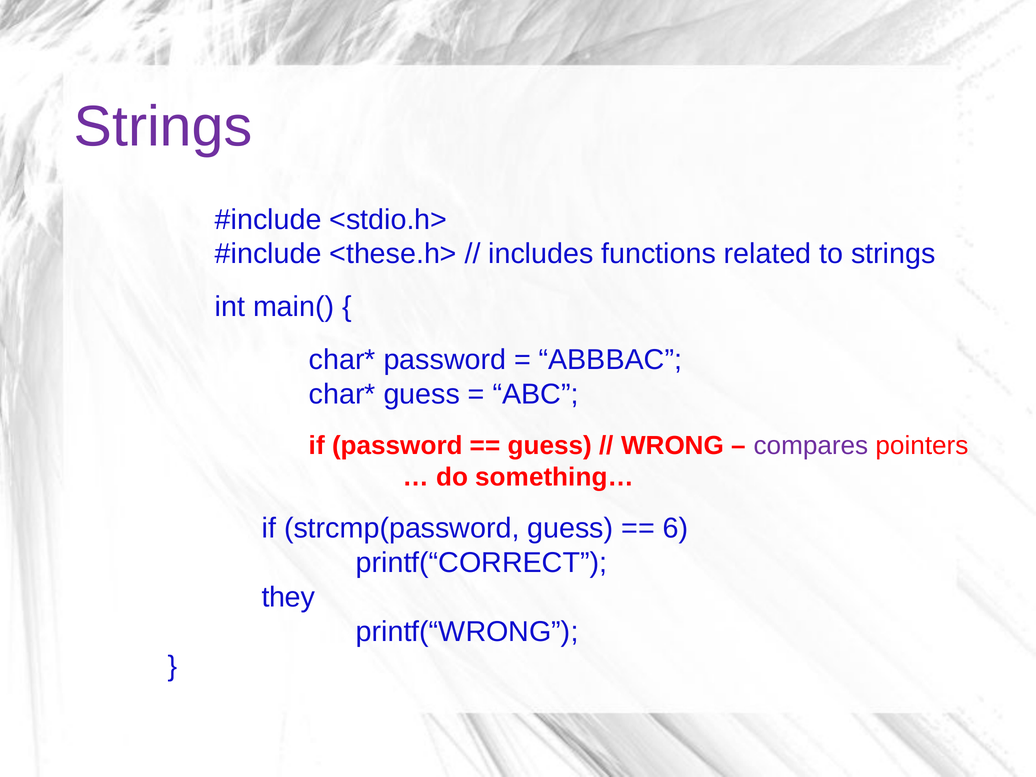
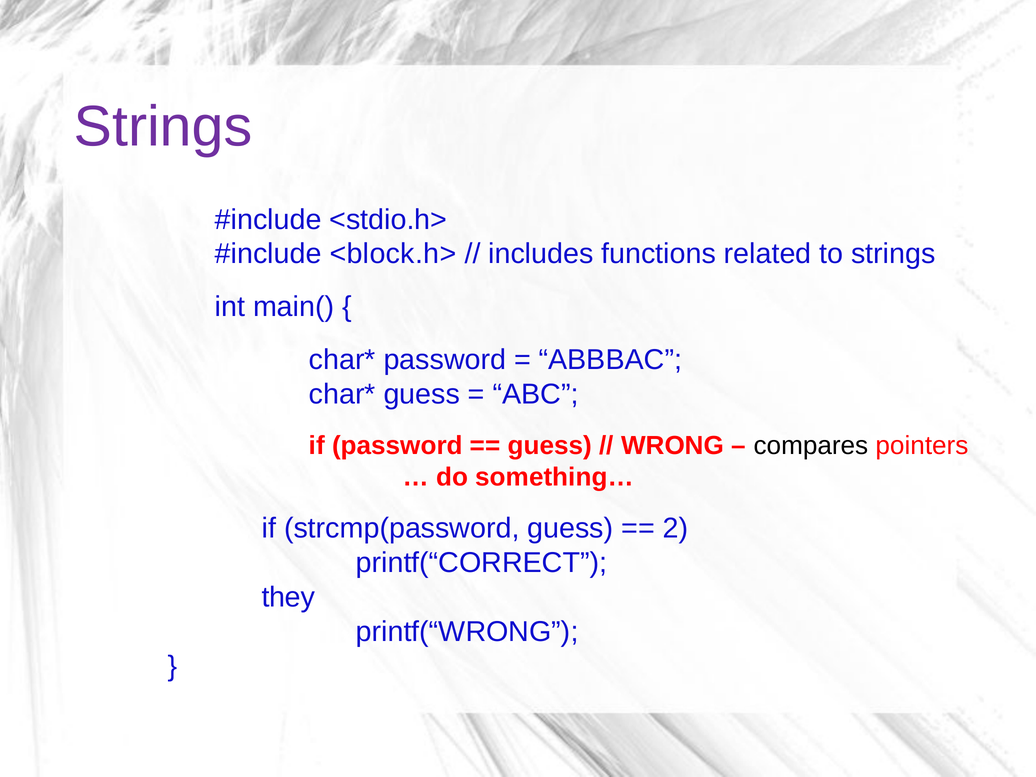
<these.h>: <these.h> -> <block.h>
compares colour: purple -> black
6: 6 -> 2
